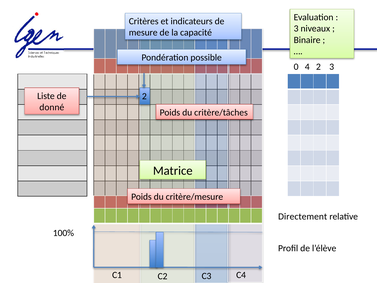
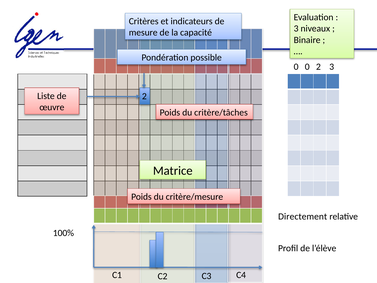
0 4: 4 -> 0
donné: donné -> œuvre
